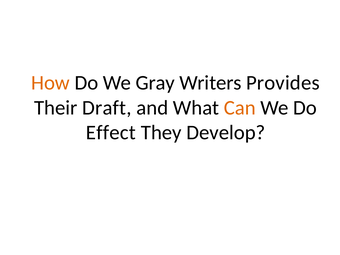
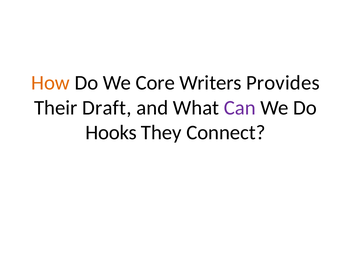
Gray: Gray -> Core
Can colour: orange -> purple
Effect: Effect -> Hooks
Develop: Develop -> Connect
